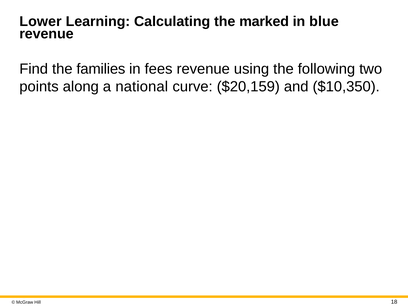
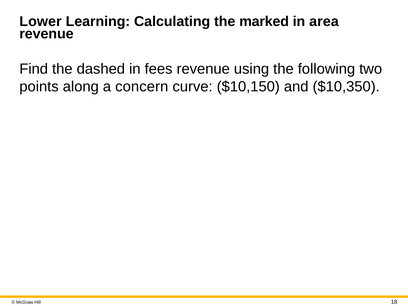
blue: blue -> area
families: families -> dashed
national: national -> concern
$20,159: $20,159 -> $10,150
